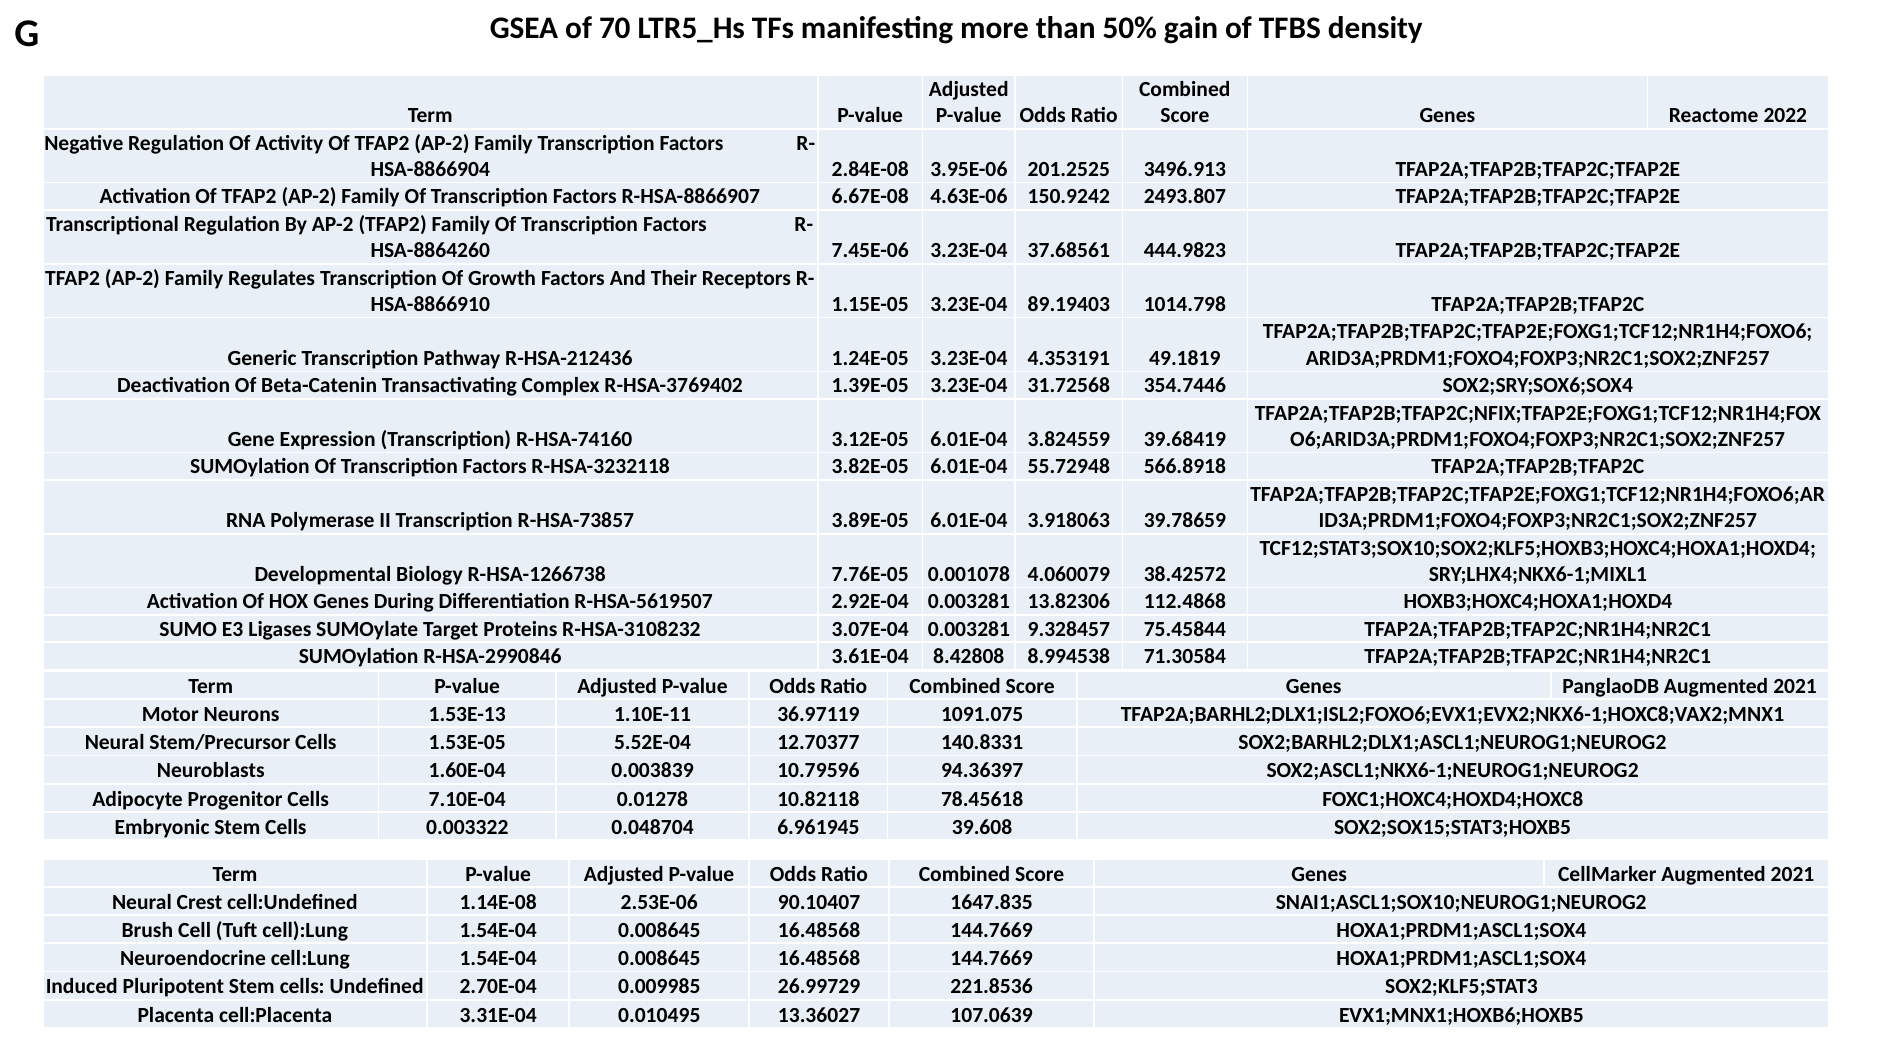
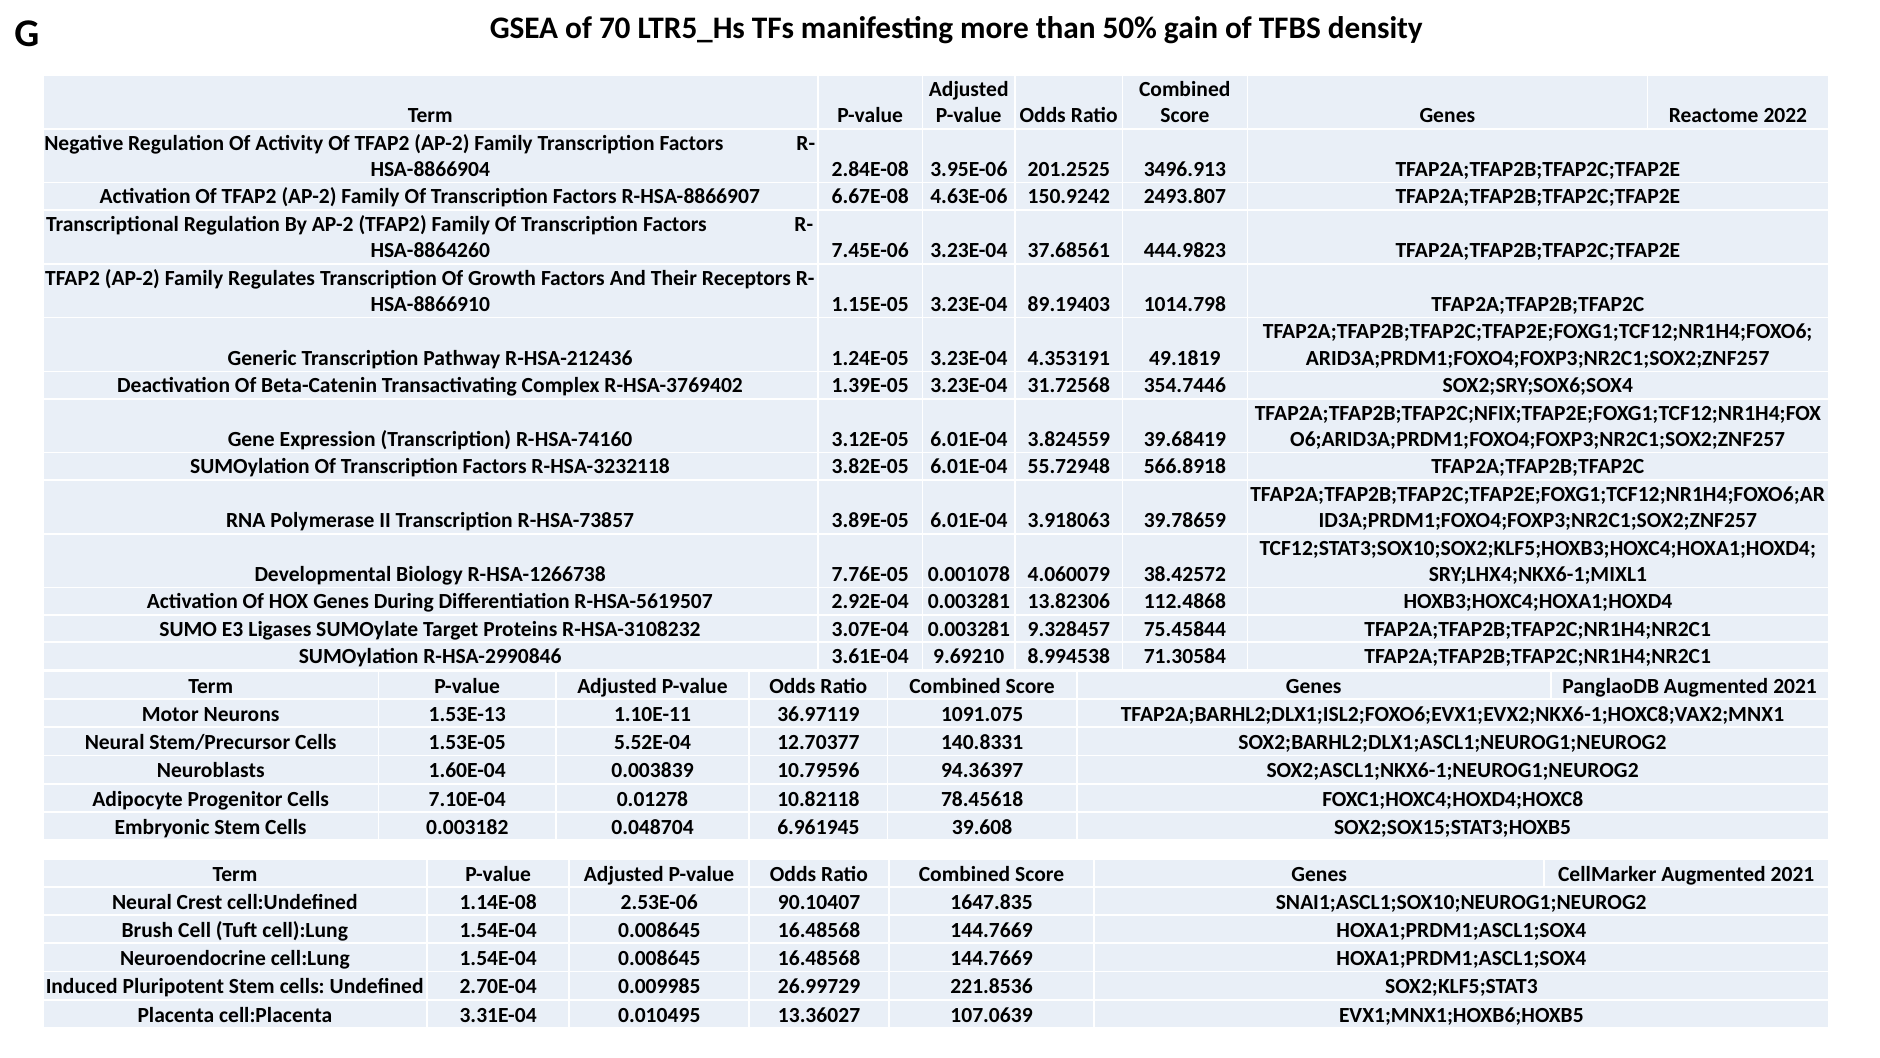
8.42808: 8.42808 -> 9.69210
0.003322: 0.003322 -> 0.003182
